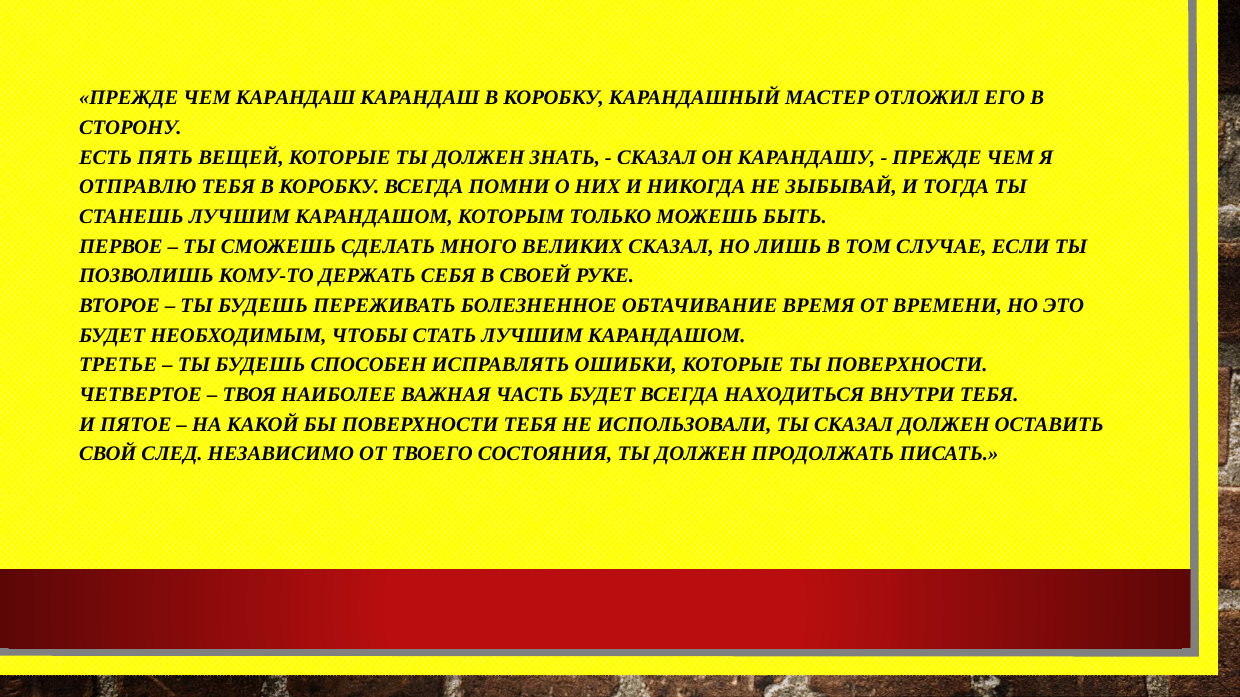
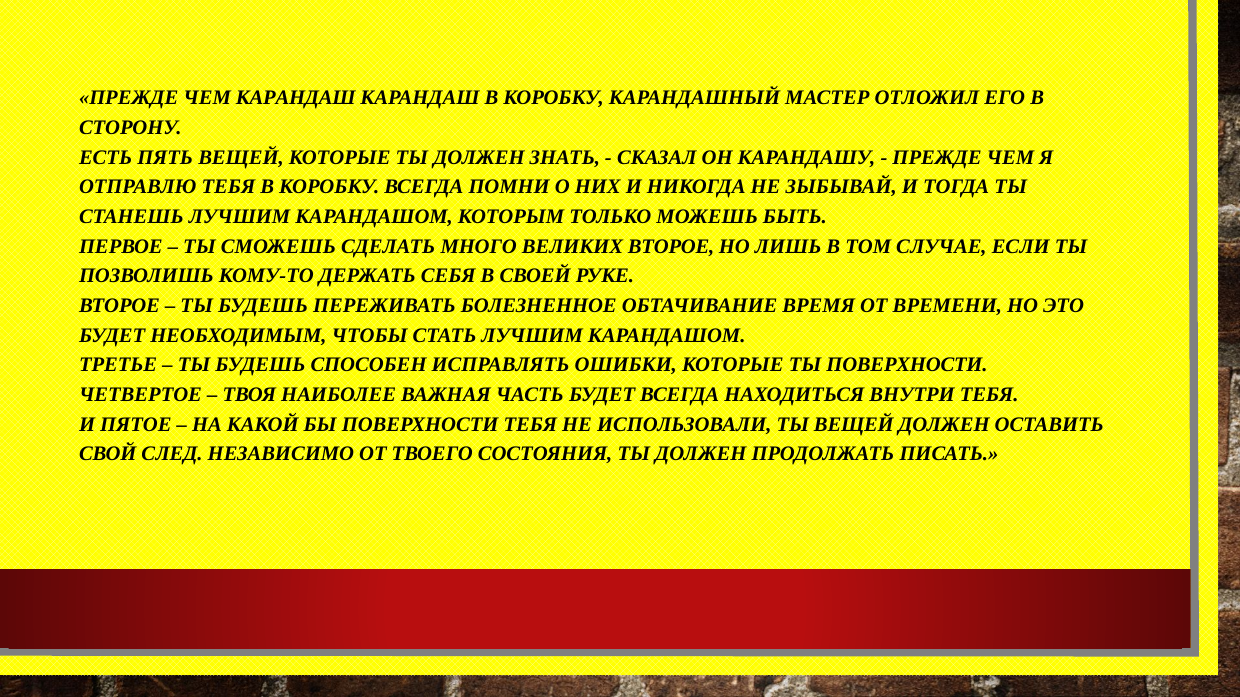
ВЕЛИКИХ СКАЗАЛ: СКАЗАЛ -> ВТОРОЕ
ТЫ СКАЗАЛ: СКАЗАЛ -> ВЕЩЕЙ
